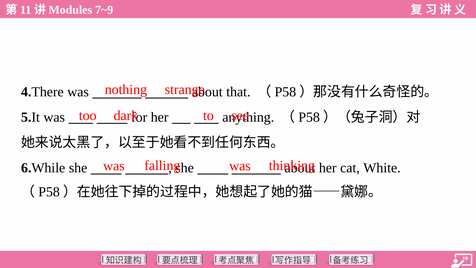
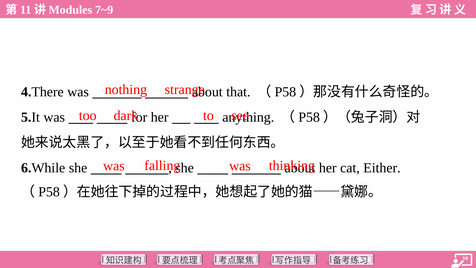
White: White -> Either
